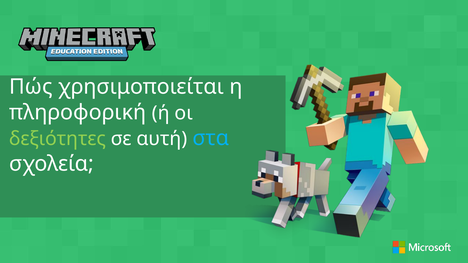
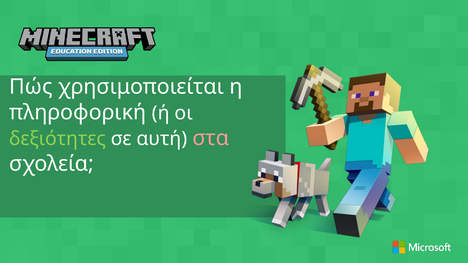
στα colour: light blue -> pink
